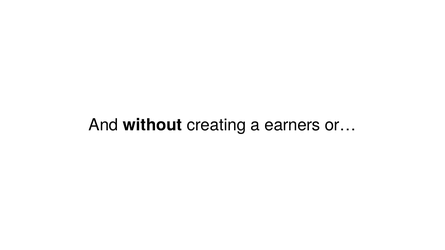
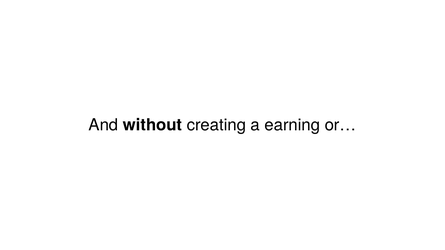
earners: earners -> earning
